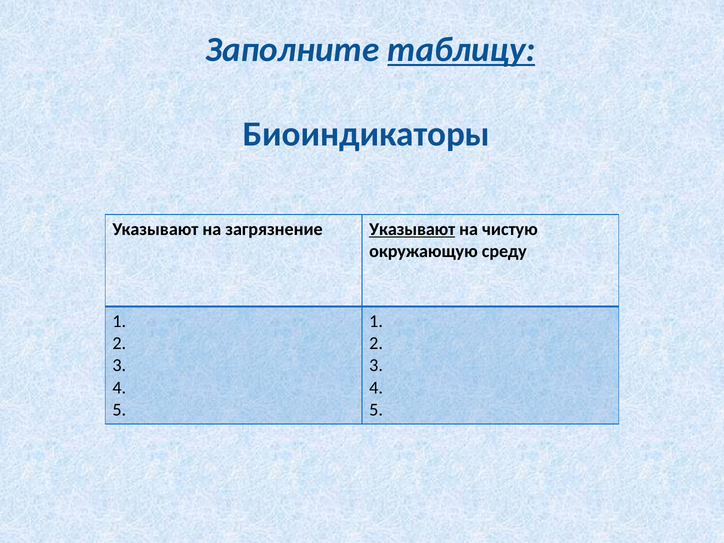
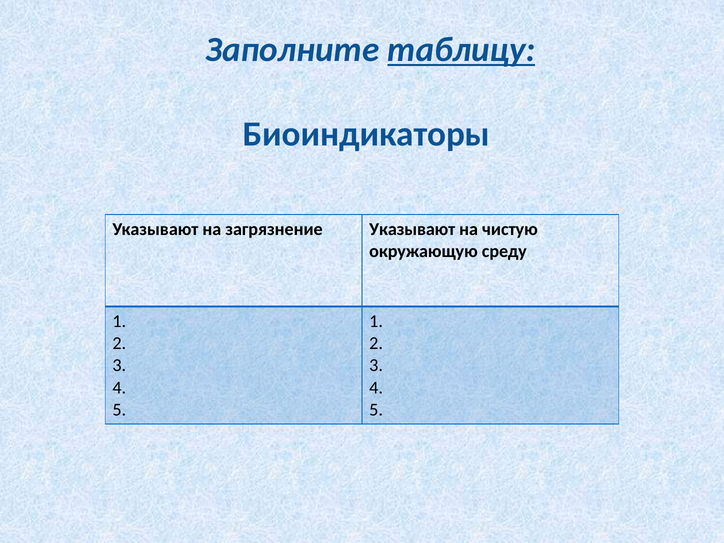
Указывают at (412, 229) underline: present -> none
